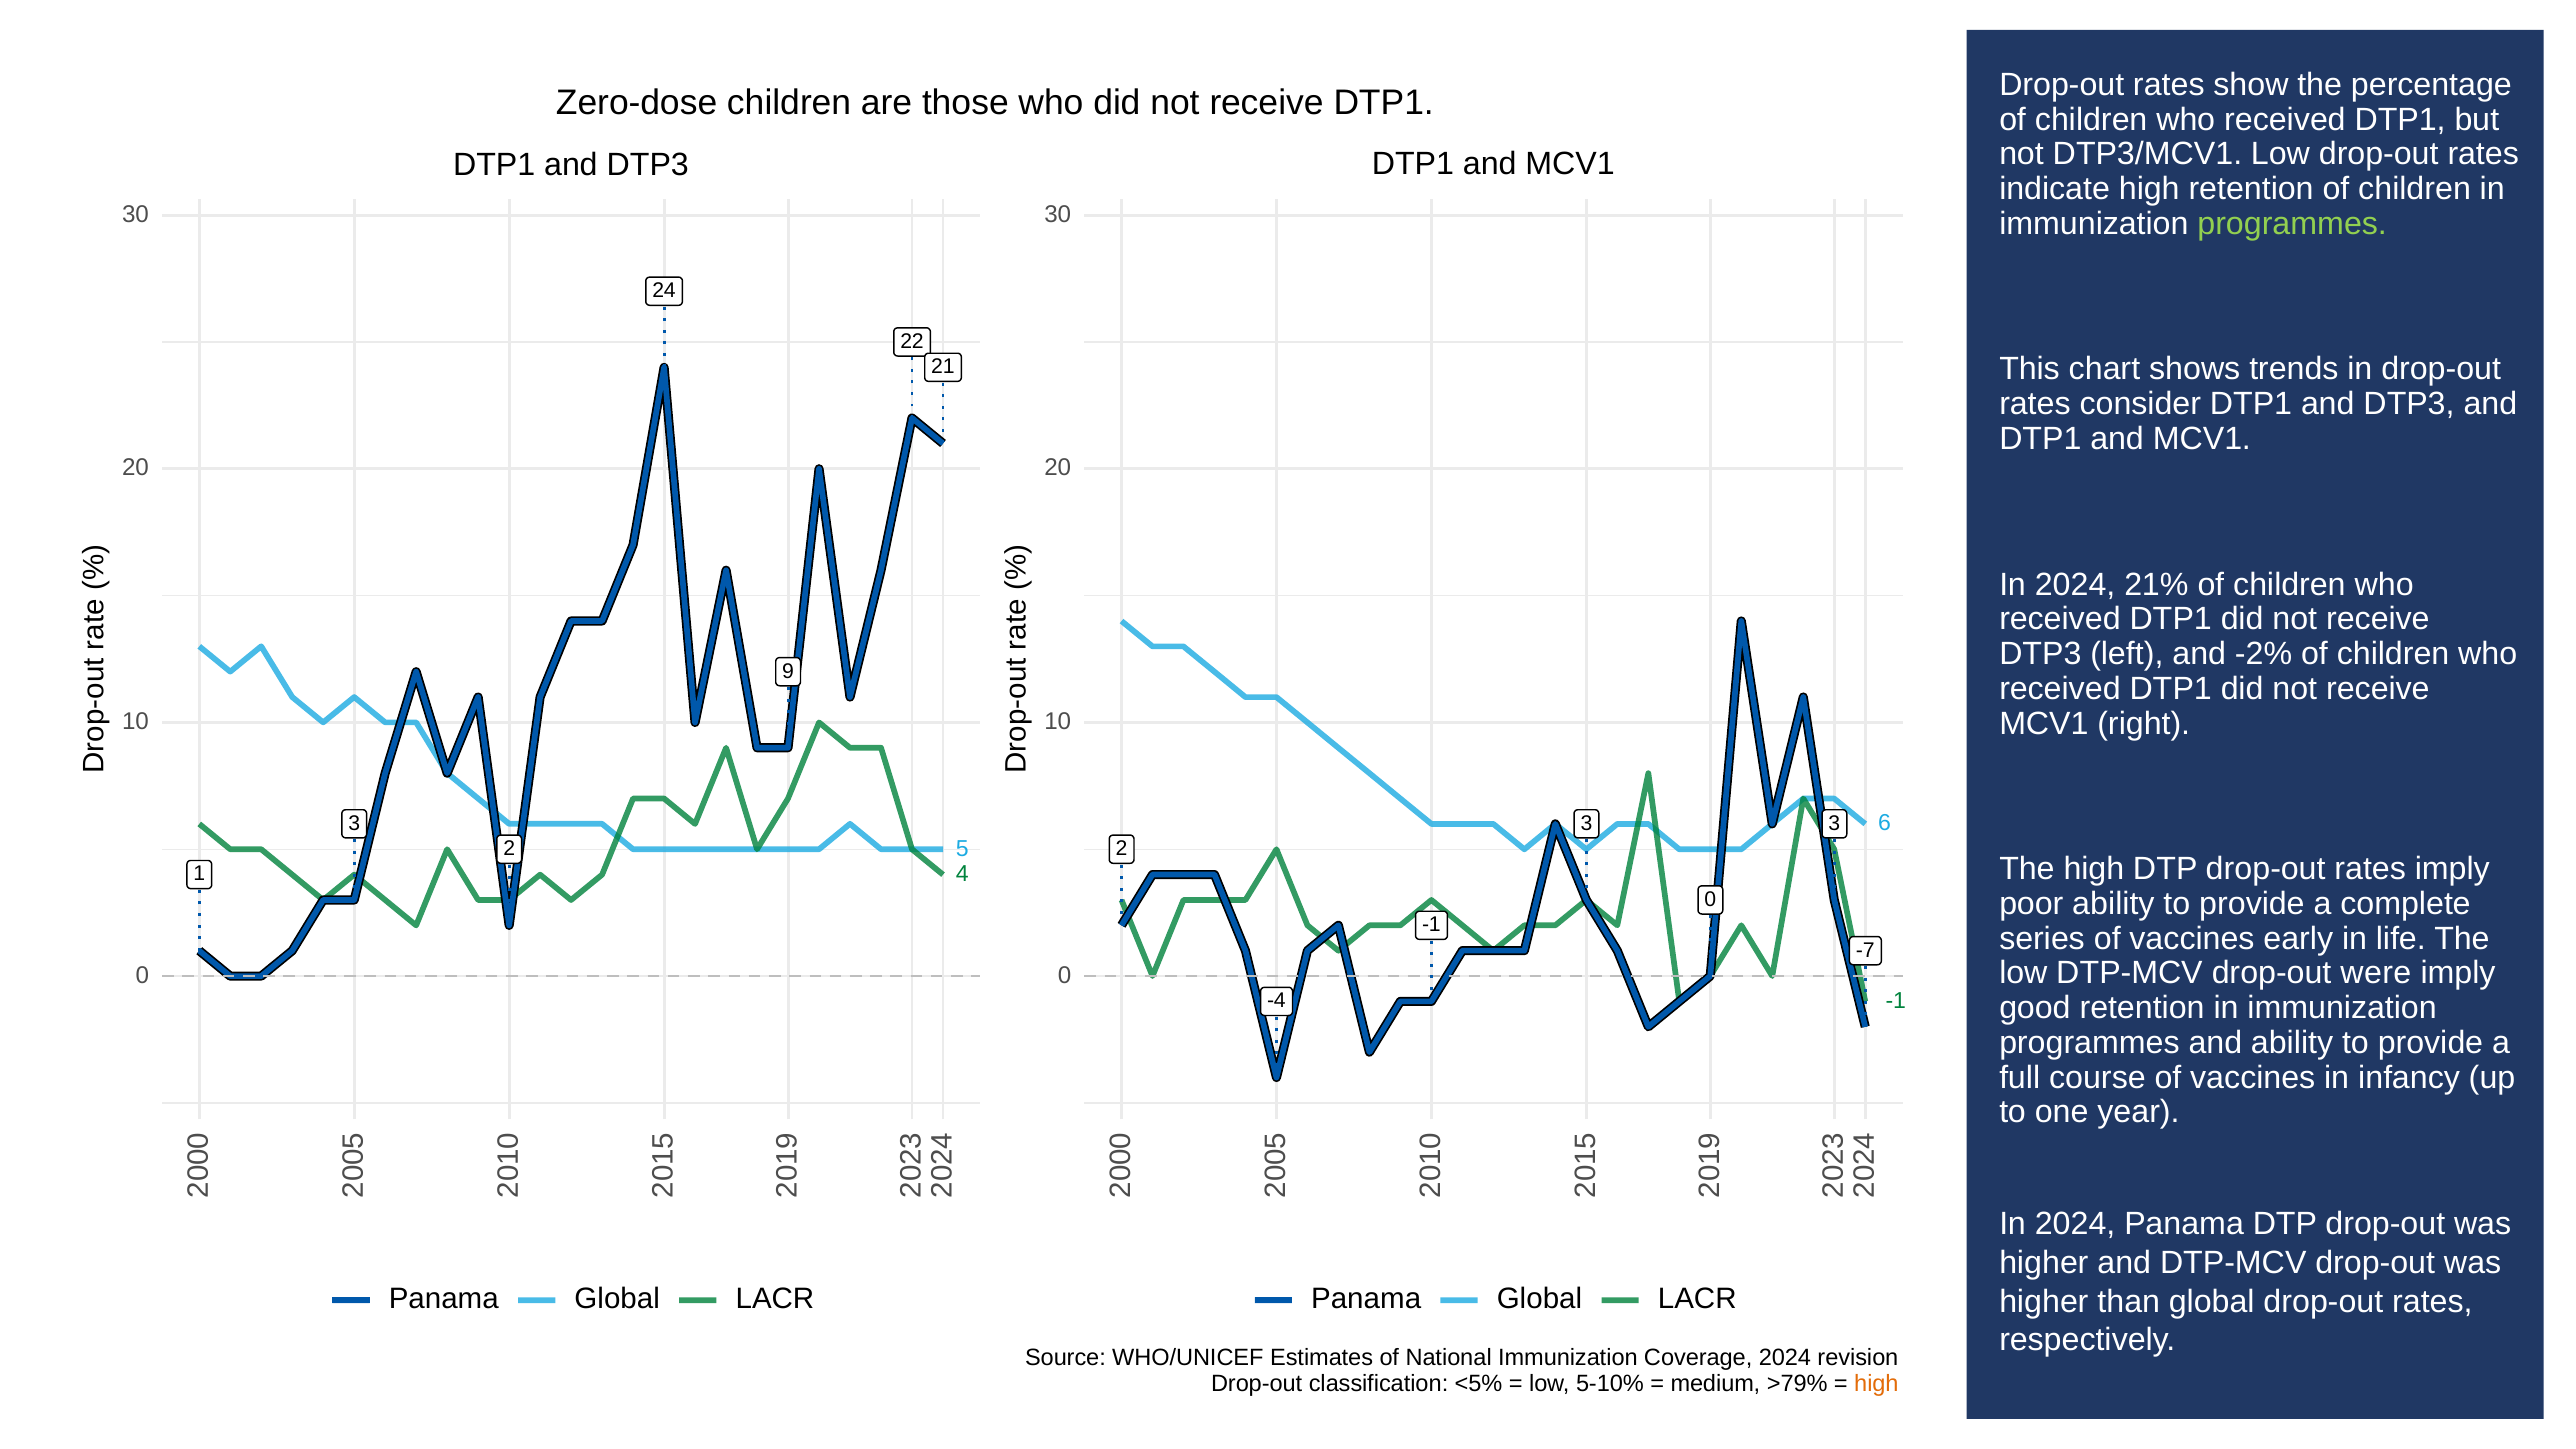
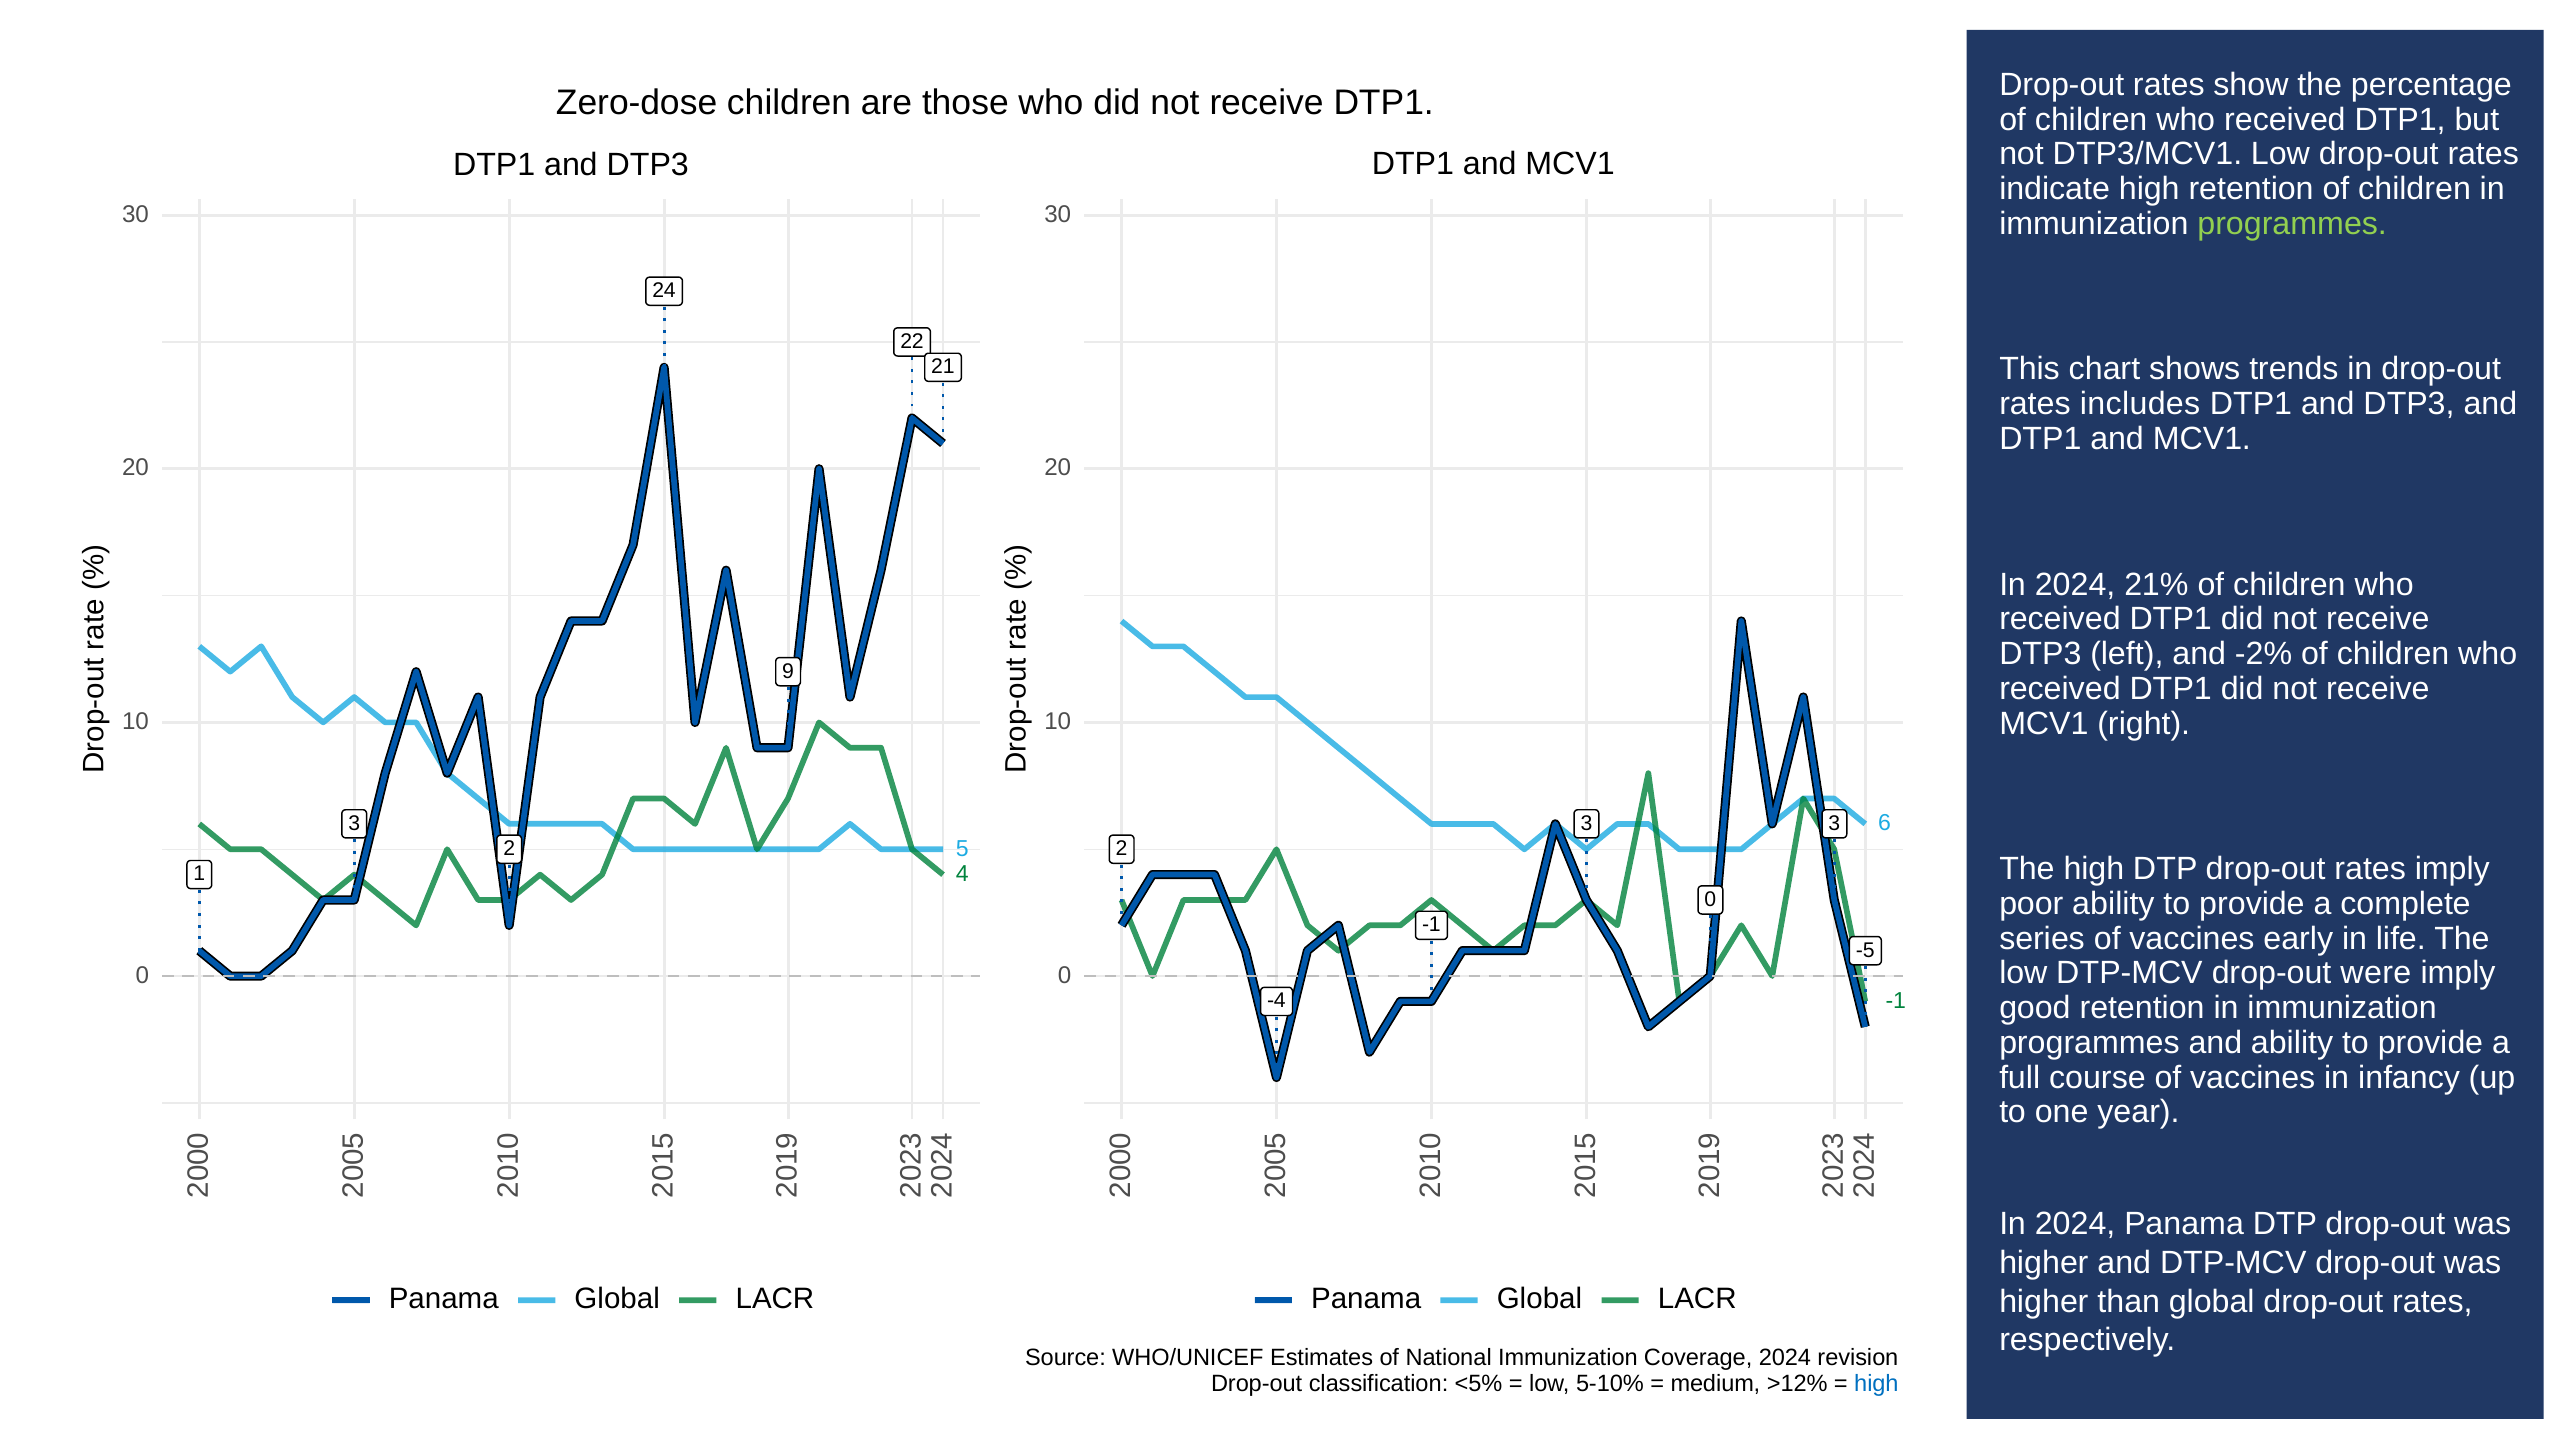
consider: consider -> includes
-7: -7 -> -5
>79%: >79% -> >12%
high at (1876, 1383) colour: orange -> blue
